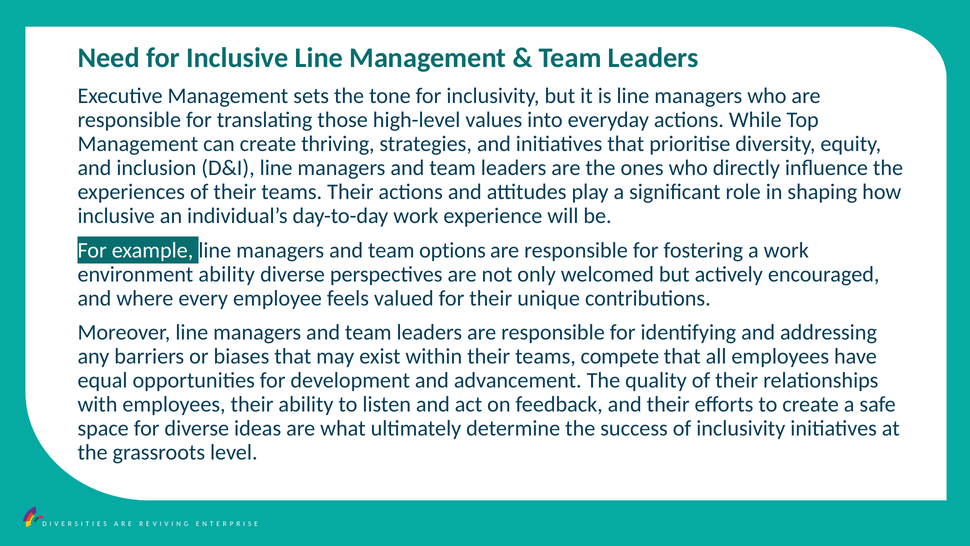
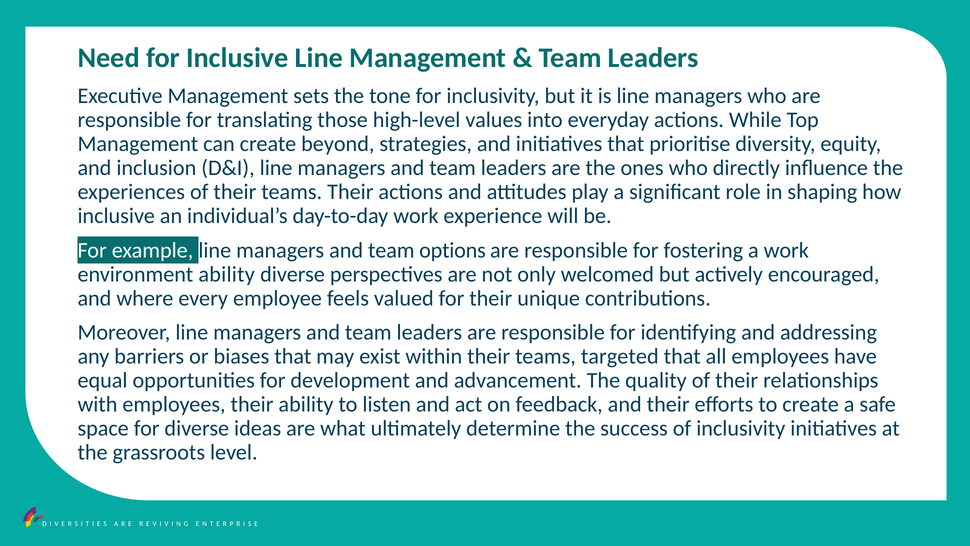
thriving: thriving -> beyond
compete: compete -> targeted
